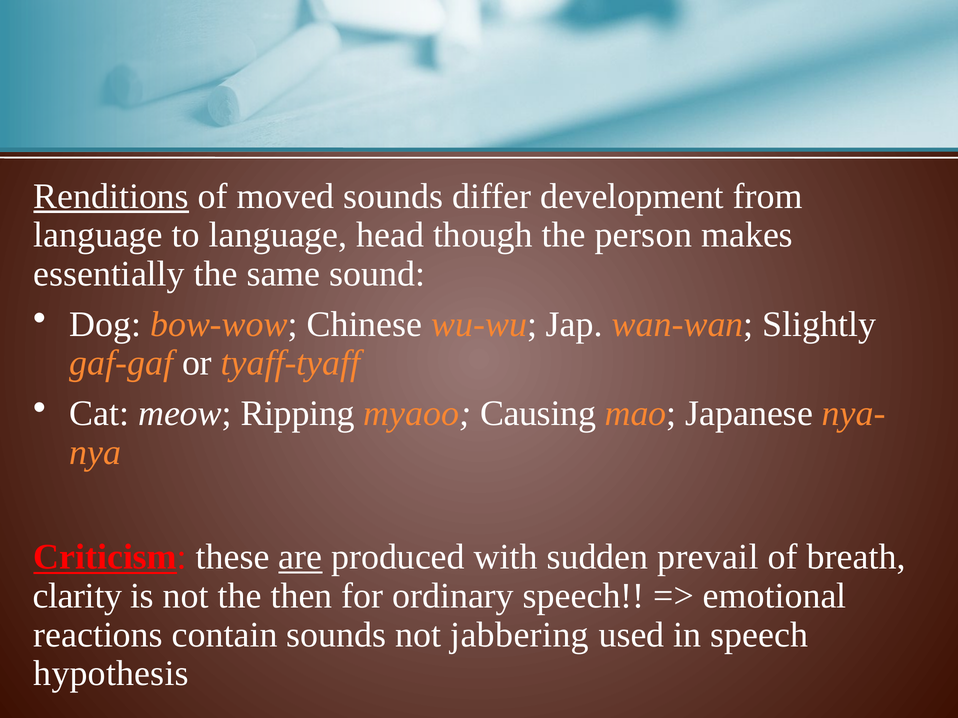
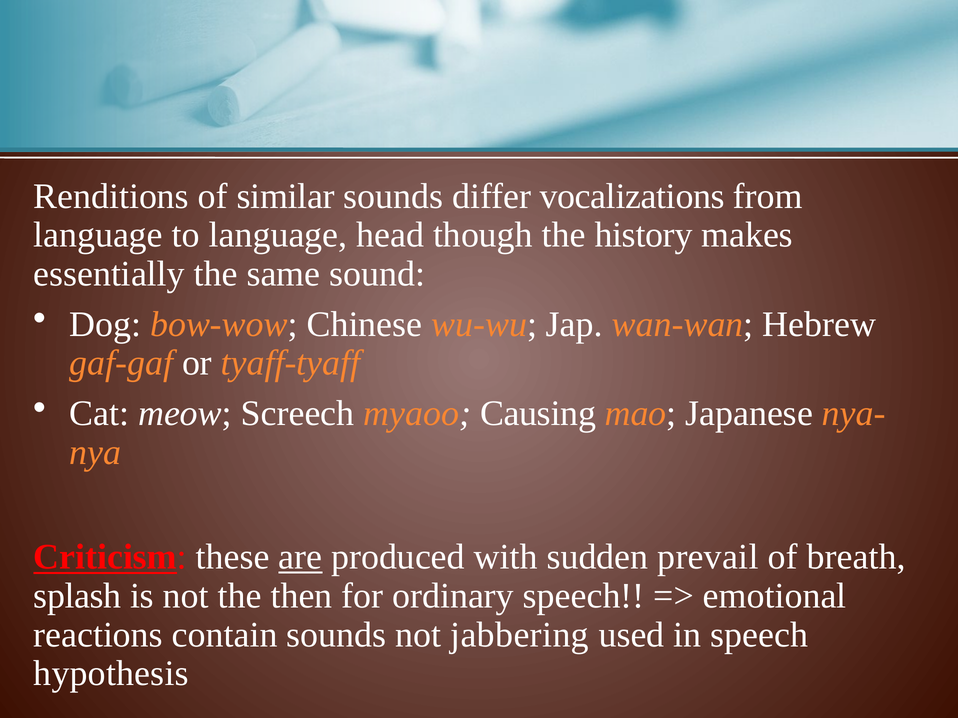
Renditions underline: present -> none
moved: moved -> similar
development: development -> vocalizations
person: person -> history
Slightly: Slightly -> Hebrew
Ripping: Ripping -> Screech
clarity: clarity -> splash
